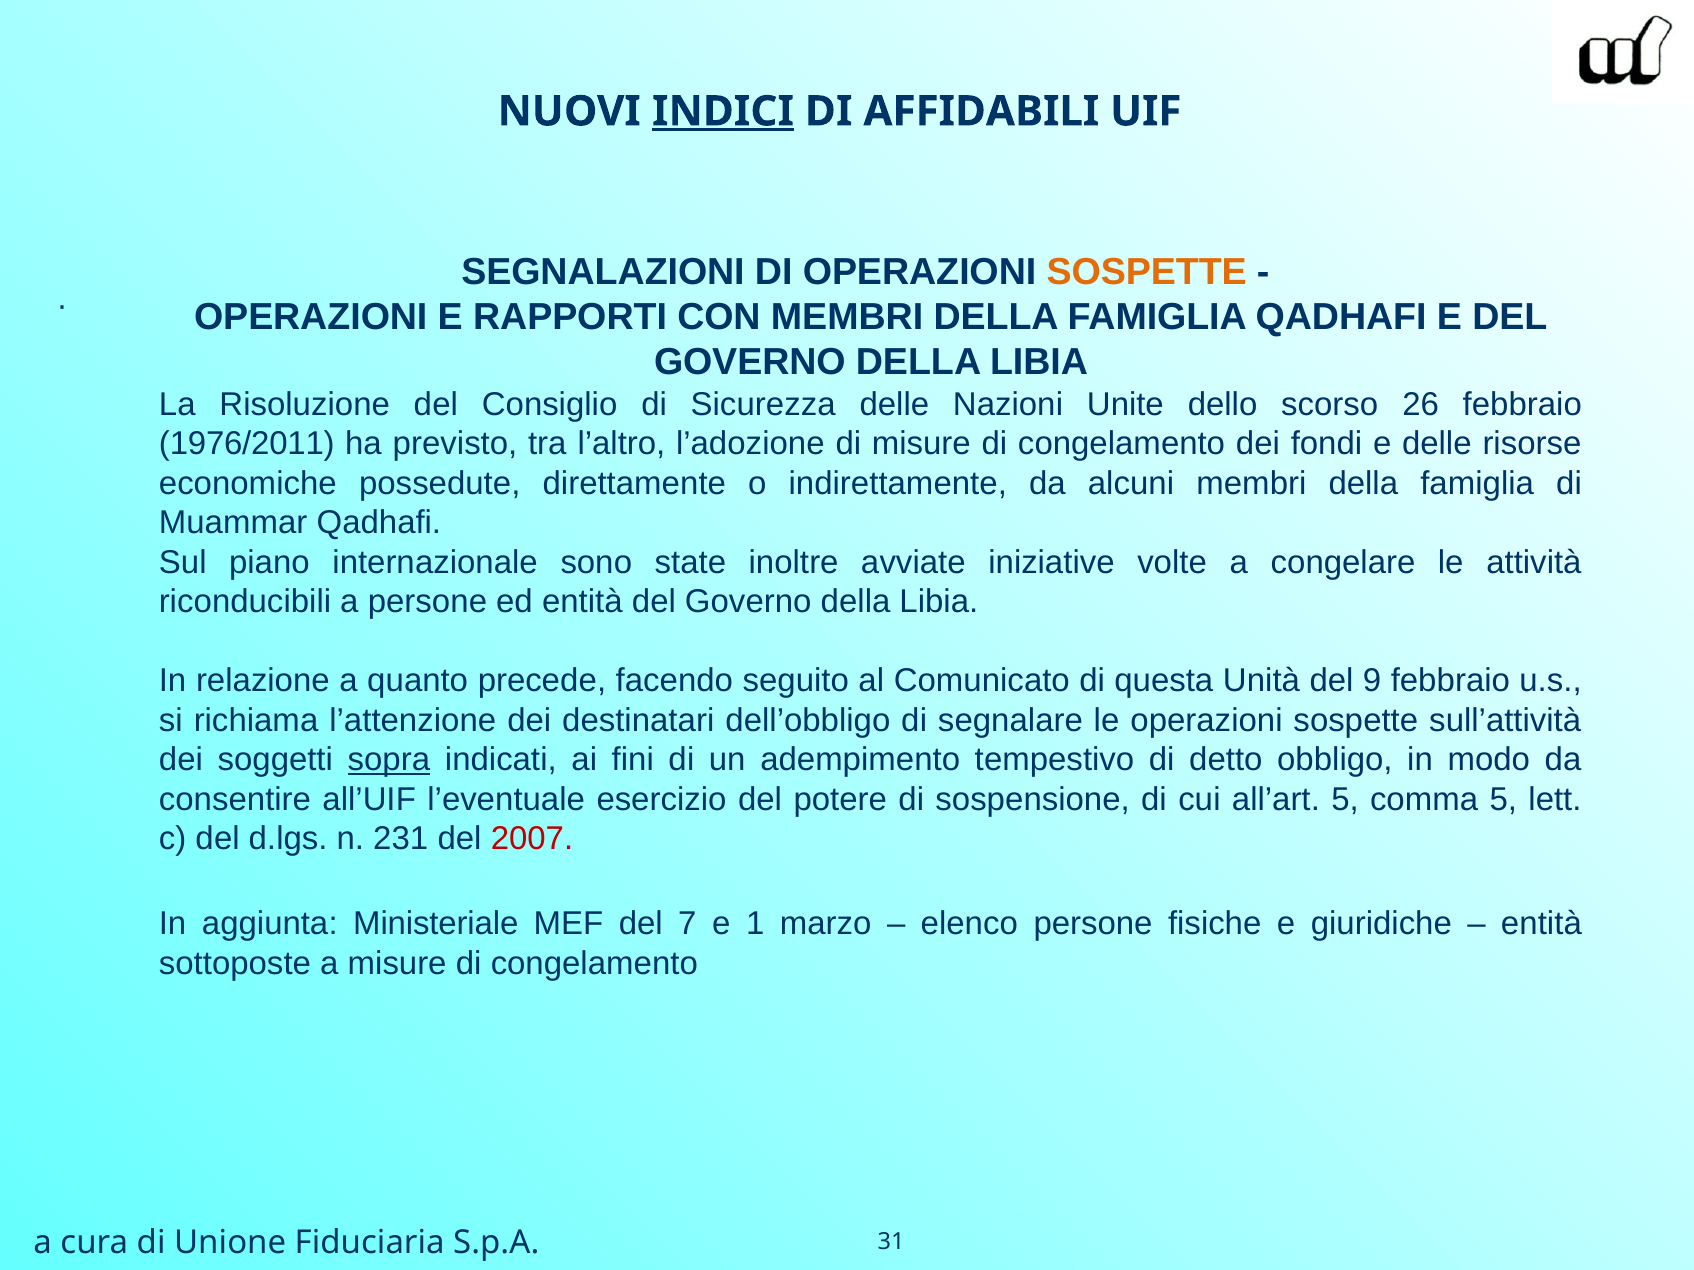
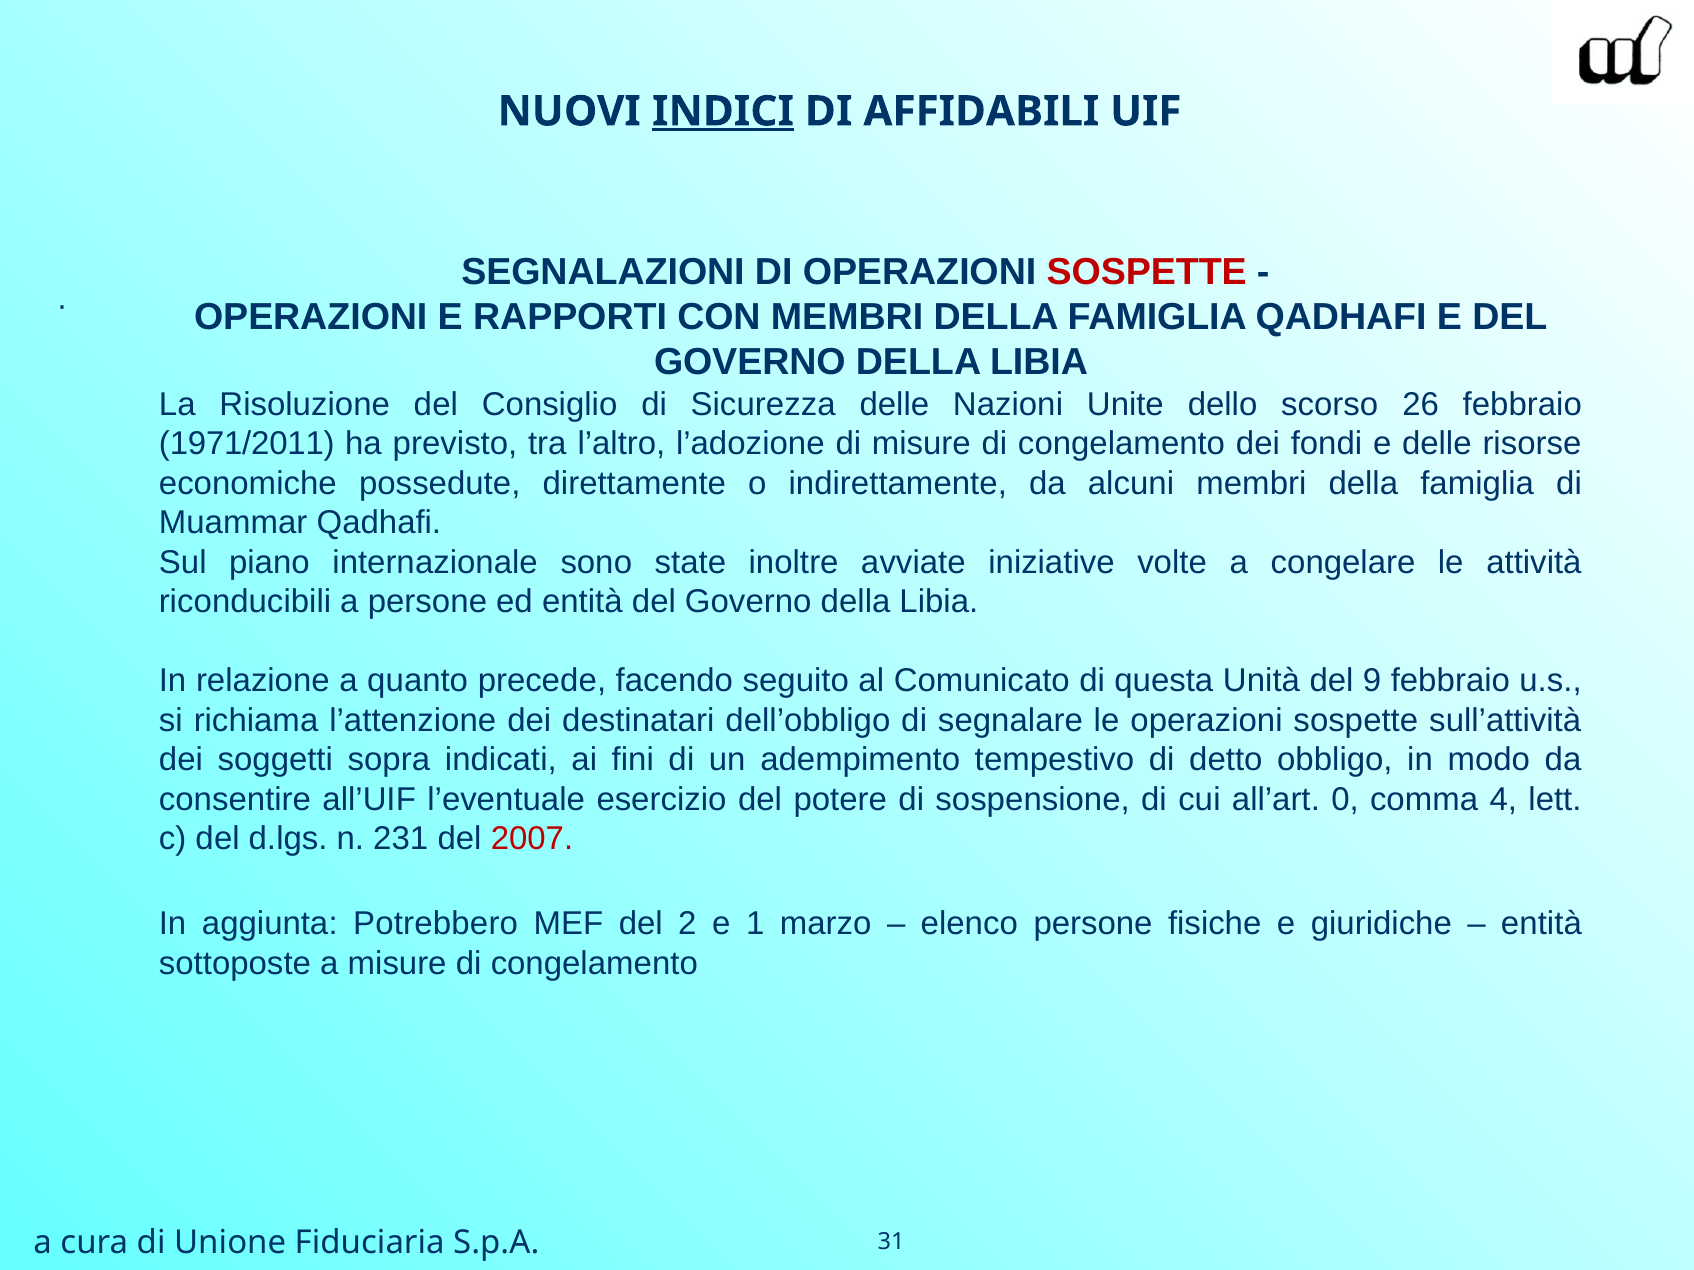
SOSPETTE at (1147, 272) colour: orange -> red
1976/2011: 1976/2011 -> 1971/2011
sopra underline: present -> none
all’art 5: 5 -> 0
comma 5: 5 -> 4
Ministeriale: Ministeriale -> Potrebbero
7: 7 -> 2
